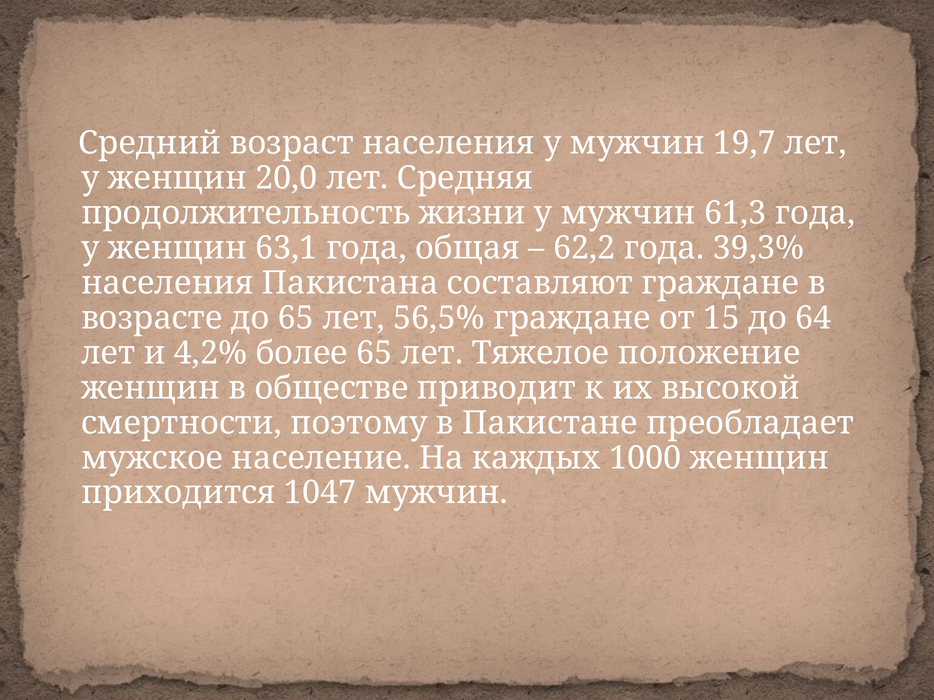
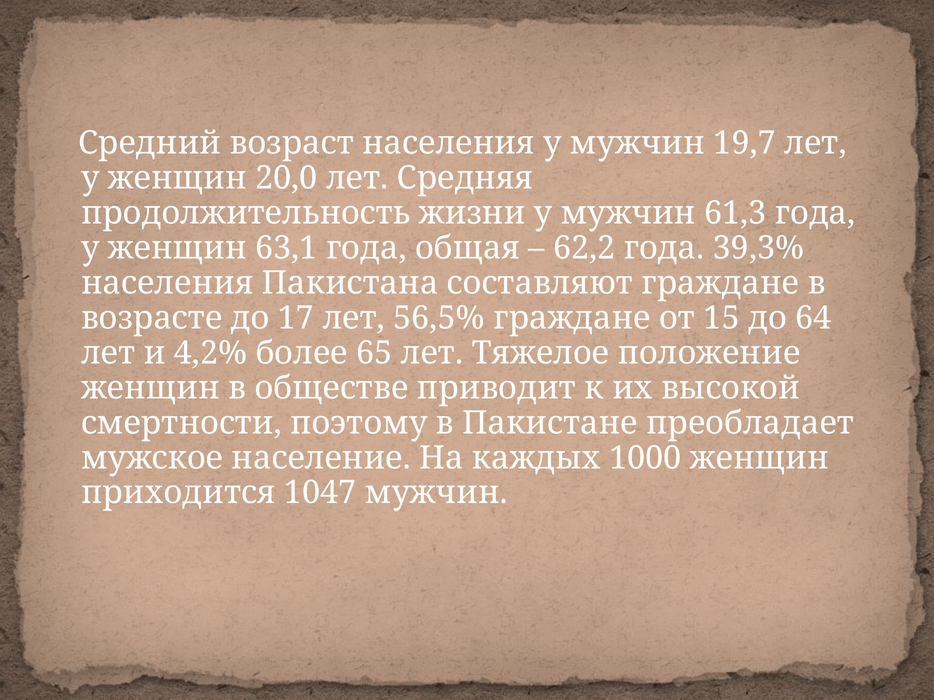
до 65: 65 -> 17
